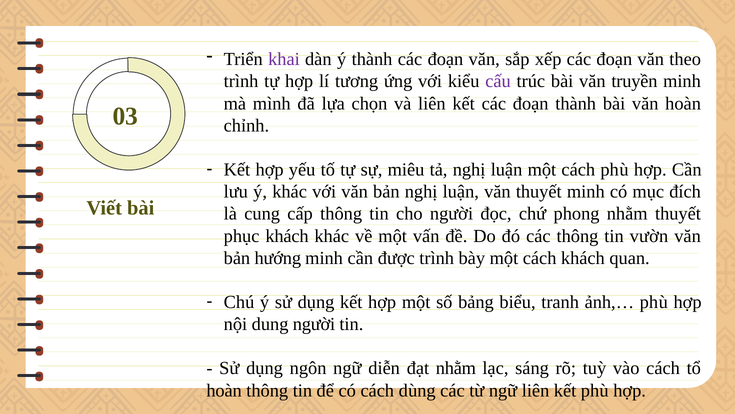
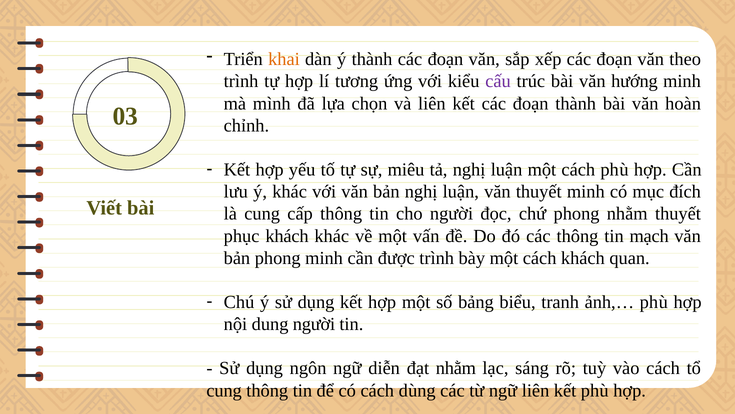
khai colour: purple -> orange
truyền: truyền -> hướng
vườn: vườn -> mạch
bản hướng: hướng -> phong
hoàn at (224, 390): hoàn -> cung
